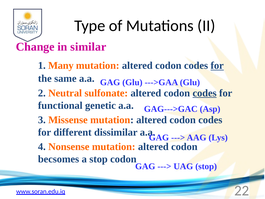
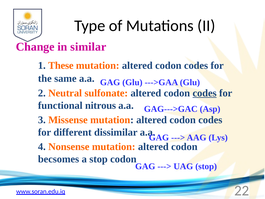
Many: Many -> These
for at (217, 65) underline: present -> none
genetic: genetic -> nitrous
